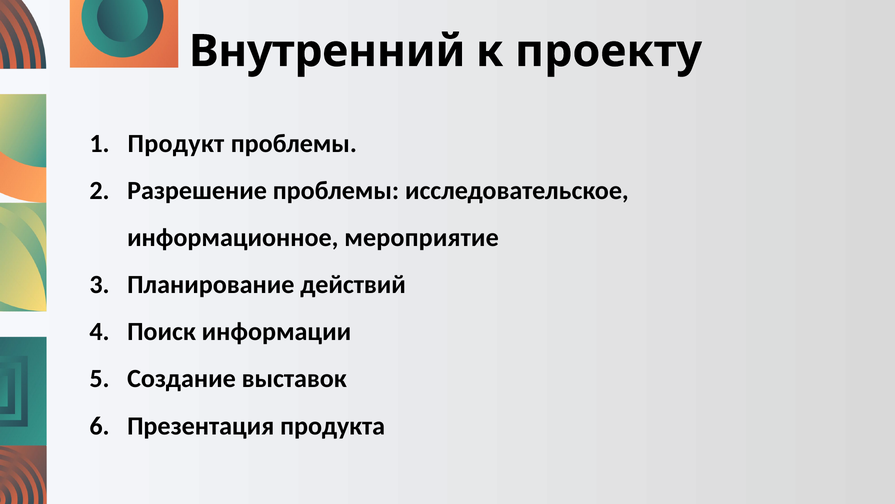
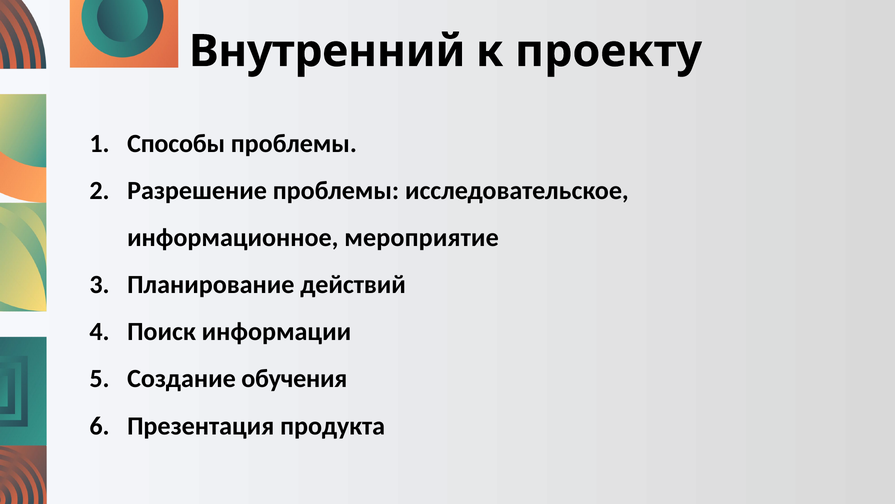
Продукт: Продукт -> Способы
выставок: выставок -> обучения
